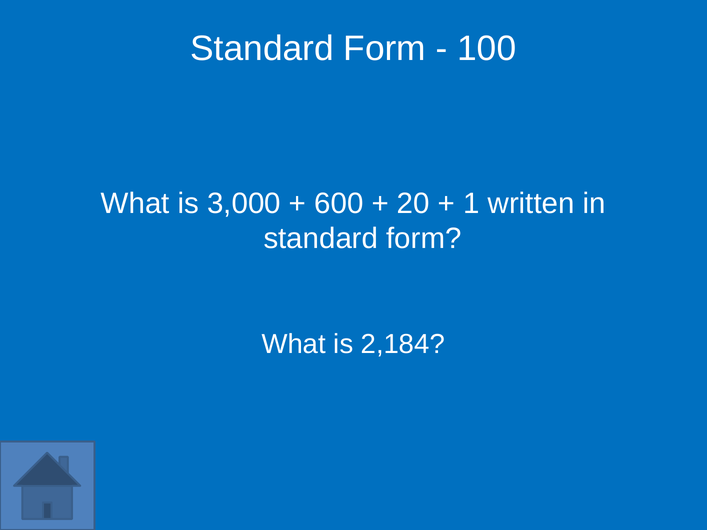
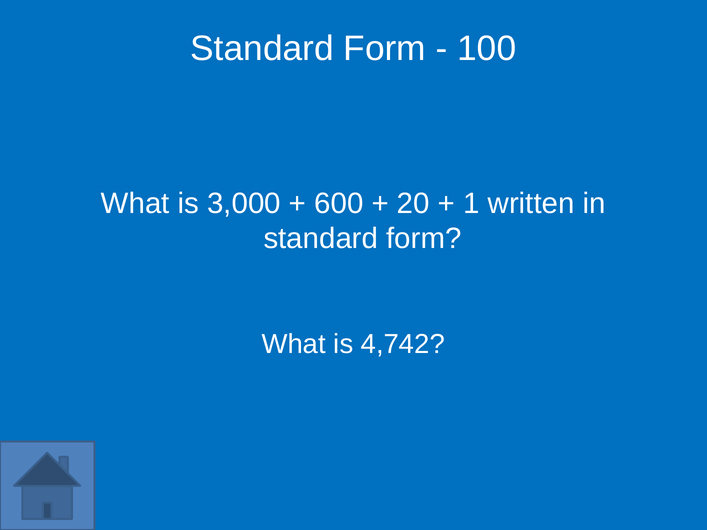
2,184: 2,184 -> 4,742
